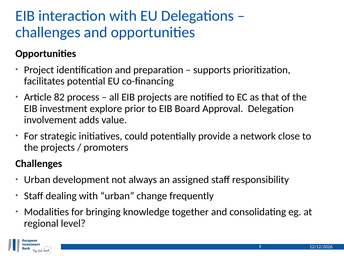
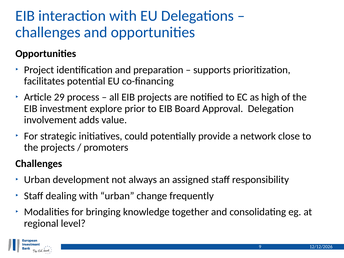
82: 82 -> 29
that: that -> high
